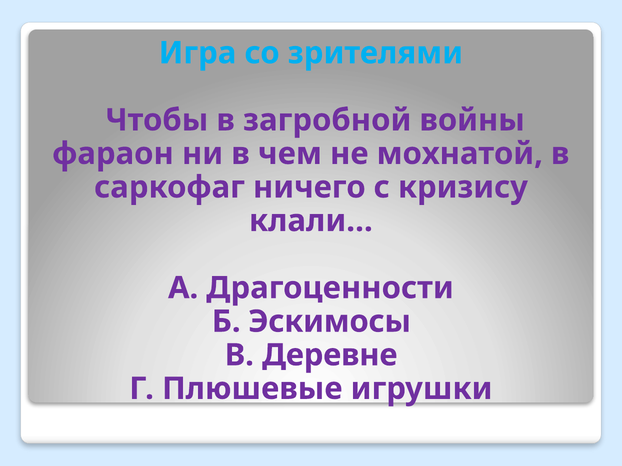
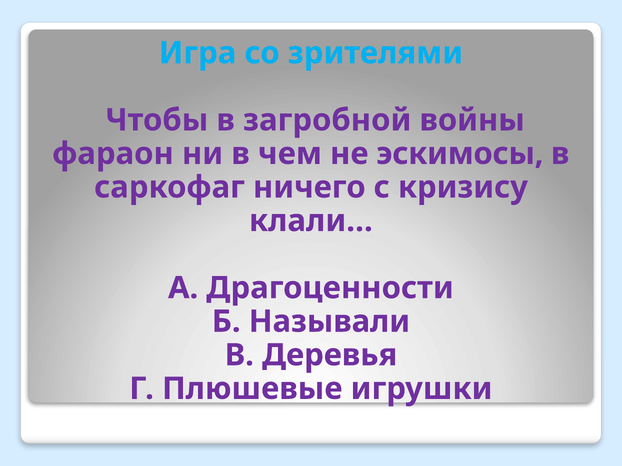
мохнатой: мохнатой -> эскимосы
Эскимосы: Эскимосы -> Называли
Деревне: Деревне -> Деревья
